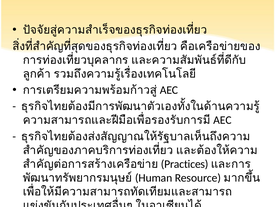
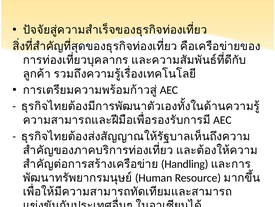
Practices: Practices -> Handling
